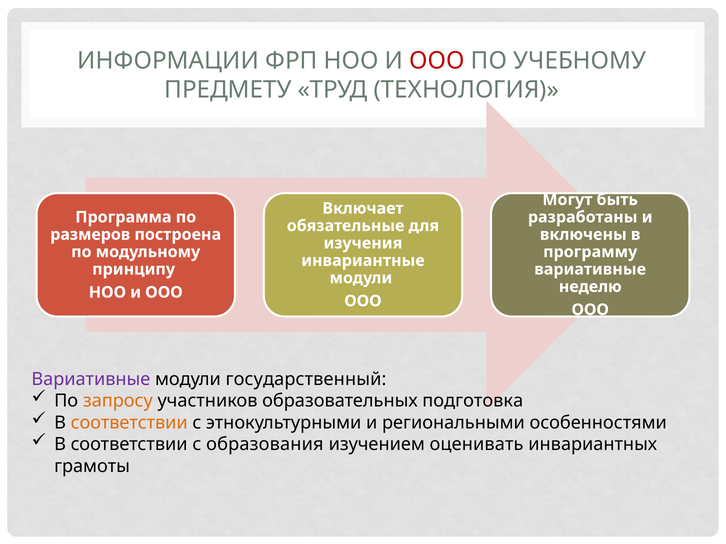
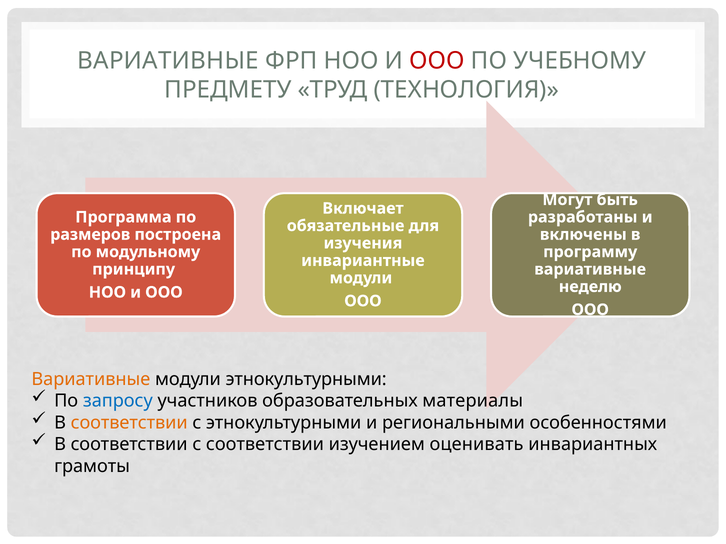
ИНФОРМАЦИИ at (168, 61): ИНФОРМАЦИИ -> ВАРИАТИВНЫЕ
Вариативные at (91, 379) colour: purple -> orange
модули государственный: государственный -> этнокультурными
запросу colour: orange -> blue
подготовка: подготовка -> материалы
с образования: образования -> соответствии
